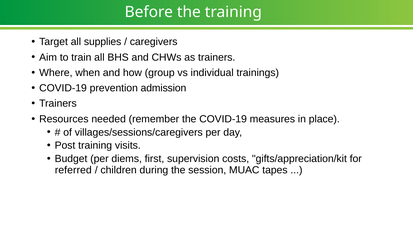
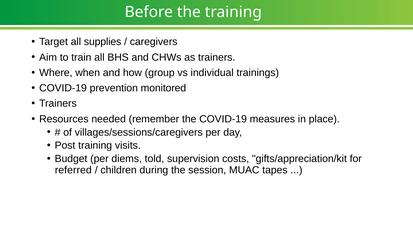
admission: admission -> monitored
first: first -> told
